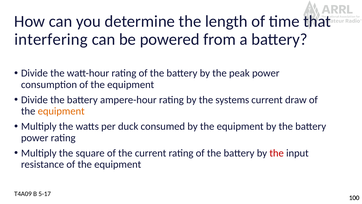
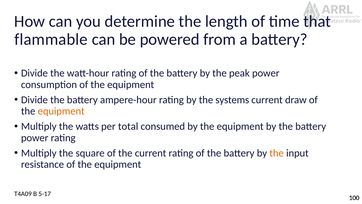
interfering: interfering -> flammable
duck: duck -> total
the at (277, 153) colour: red -> orange
